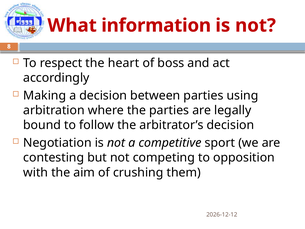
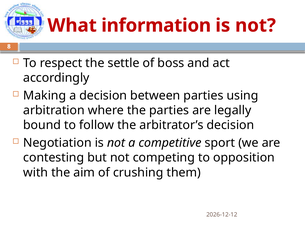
heart: heart -> settle
